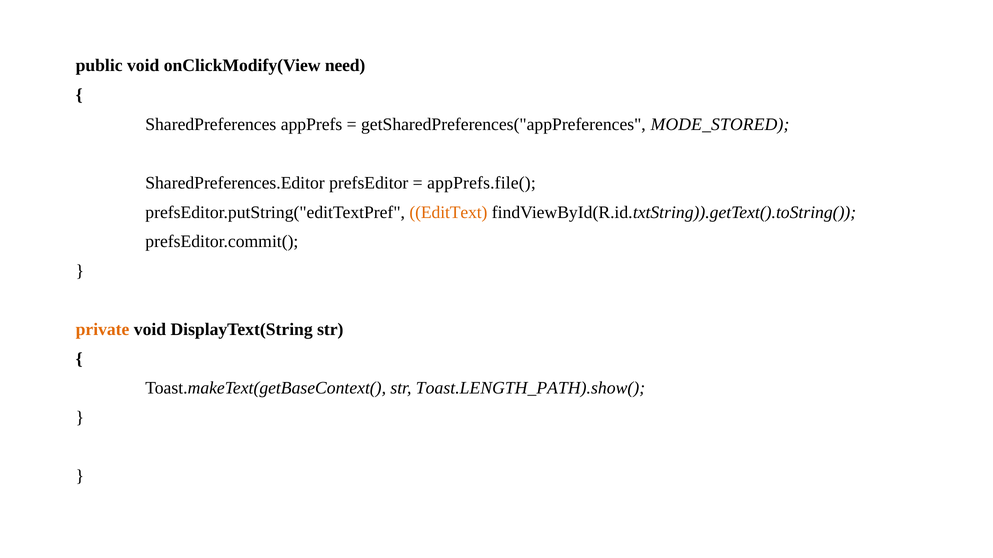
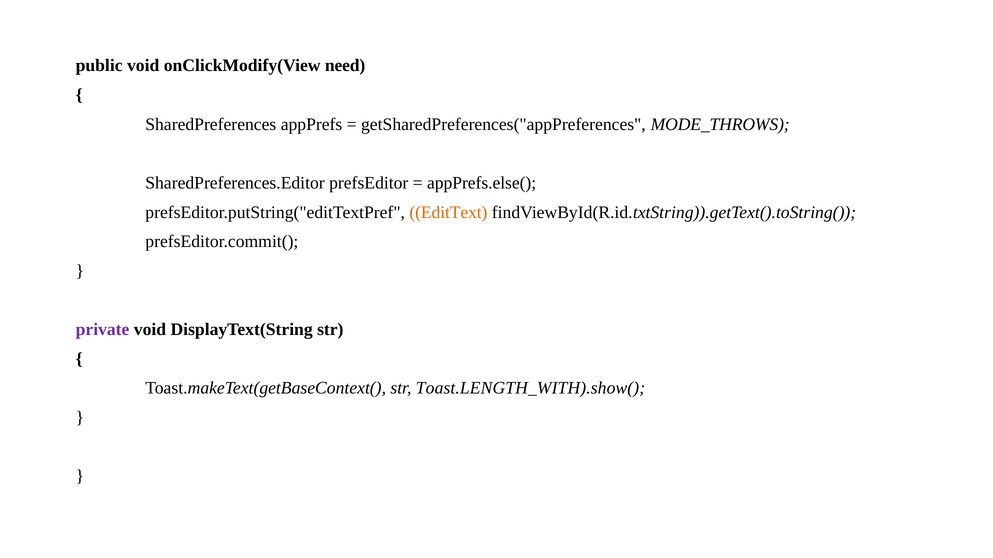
MODE_STORED: MODE_STORED -> MODE_THROWS
appPrefs.file(: appPrefs.file( -> appPrefs.else(
private colour: orange -> purple
Toast.LENGTH_PATH).show(: Toast.LENGTH_PATH).show( -> Toast.LENGTH_WITH).show(
